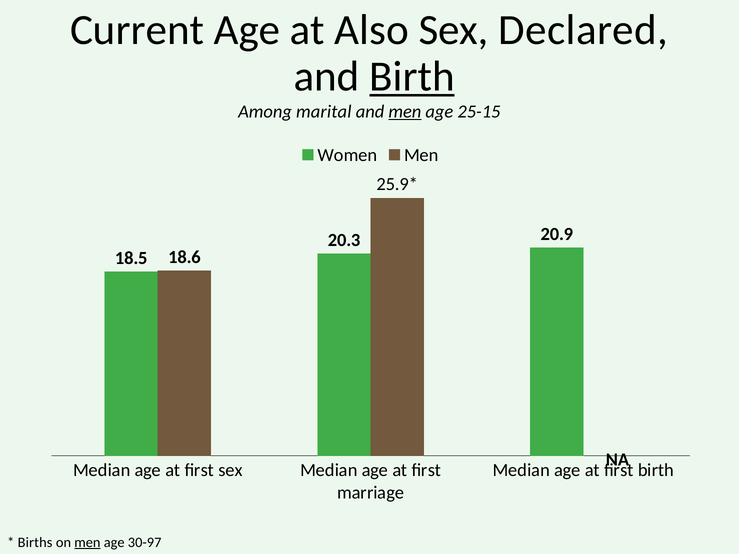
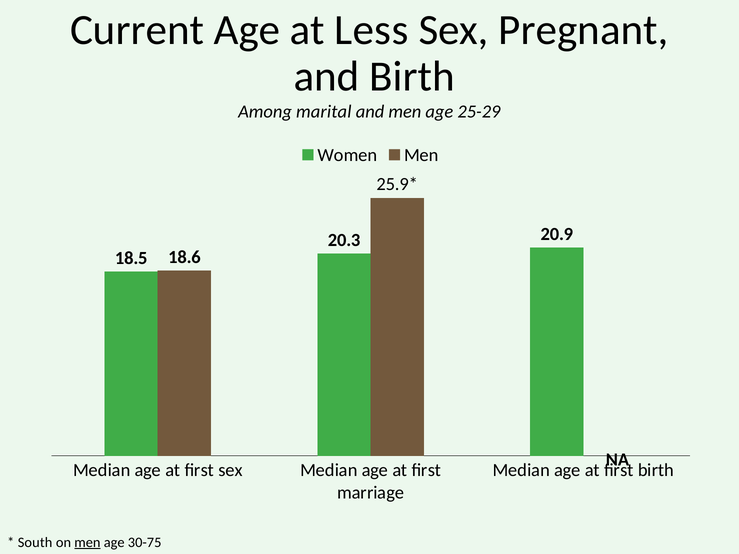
Also: Also -> Less
Declared: Declared -> Pregnant
Birth at (412, 77) underline: present -> none
men at (405, 112) underline: present -> none
25-15: 25-15 -> 25-29
Births: Births -> South
30-97: 30-97 -> 30-75
